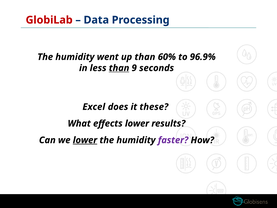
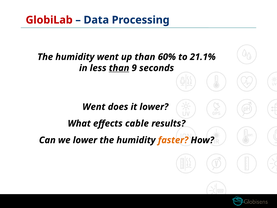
96.9%: 96.9% -> 21.1%
Excel at (94, 107): Excel -> Went
it these: these -> lower
effects lower: lower -> cable
lower at (85, 140) underline: present -> none
faster colour: purple -> orange
